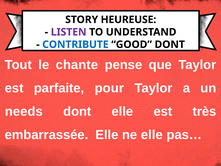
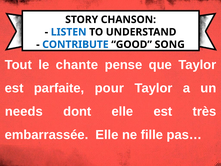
HEUREUSE: HEUREUSE -> CHANSON
LISTEN colour: purple -> blue
GOOD DONT: DONT -> SONG
ne elle: elle -> fille
